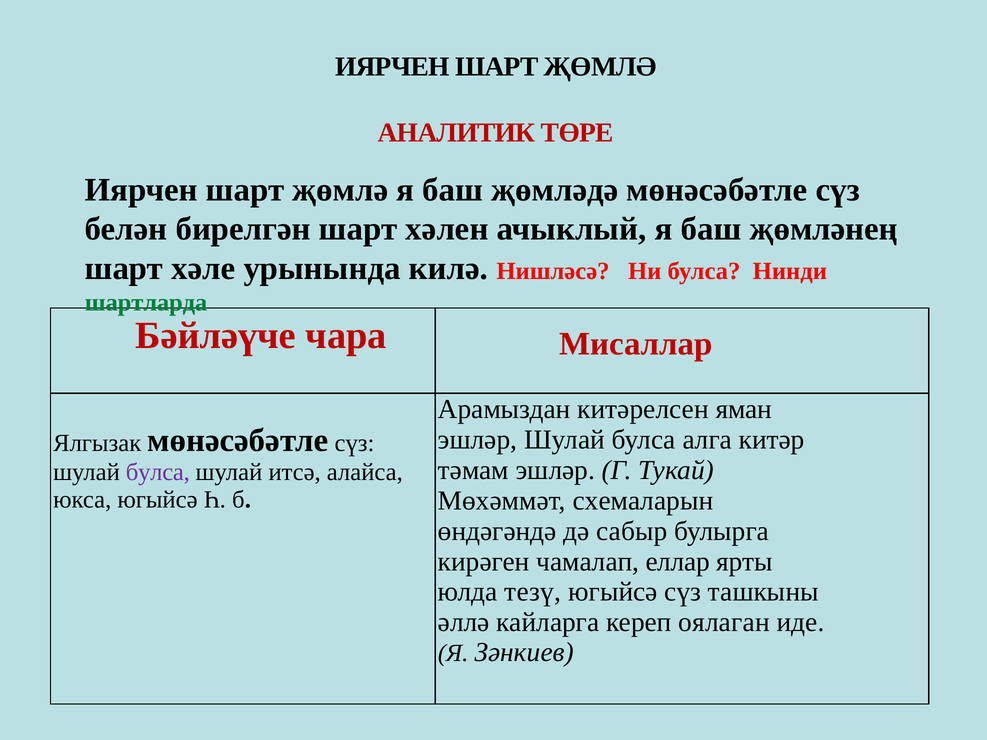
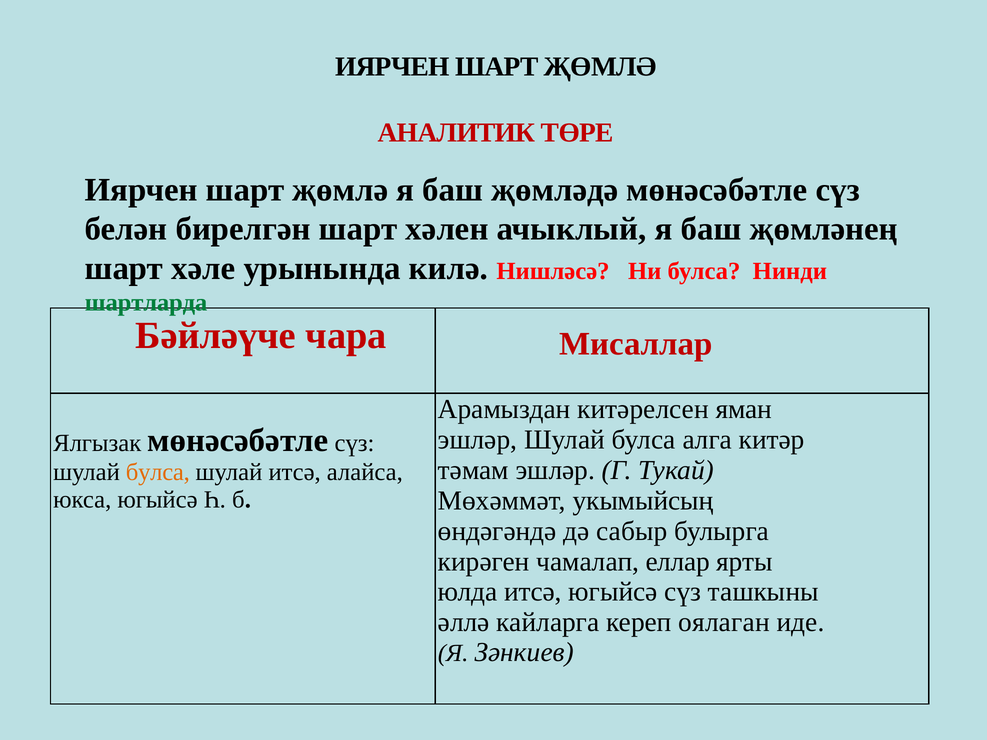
булса at (158, 472) colour: purple -> orange
схемаларын: схемаларын -> укымыйсың
юлда тезү: тезү -> итсә
